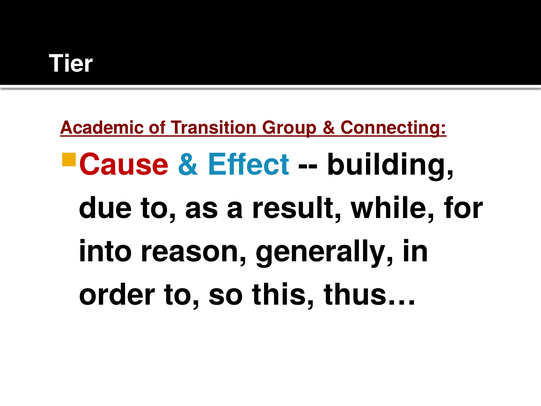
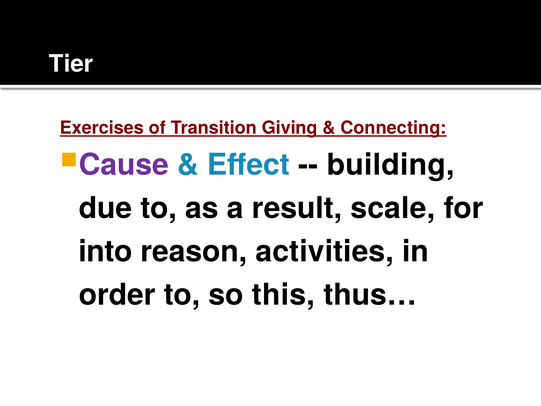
Academic at (102, 128): Academic -> Exercises
Group: Group -> Giving
Cause colour: red -> purple
while: while -> scale
generally: generally -> activities
